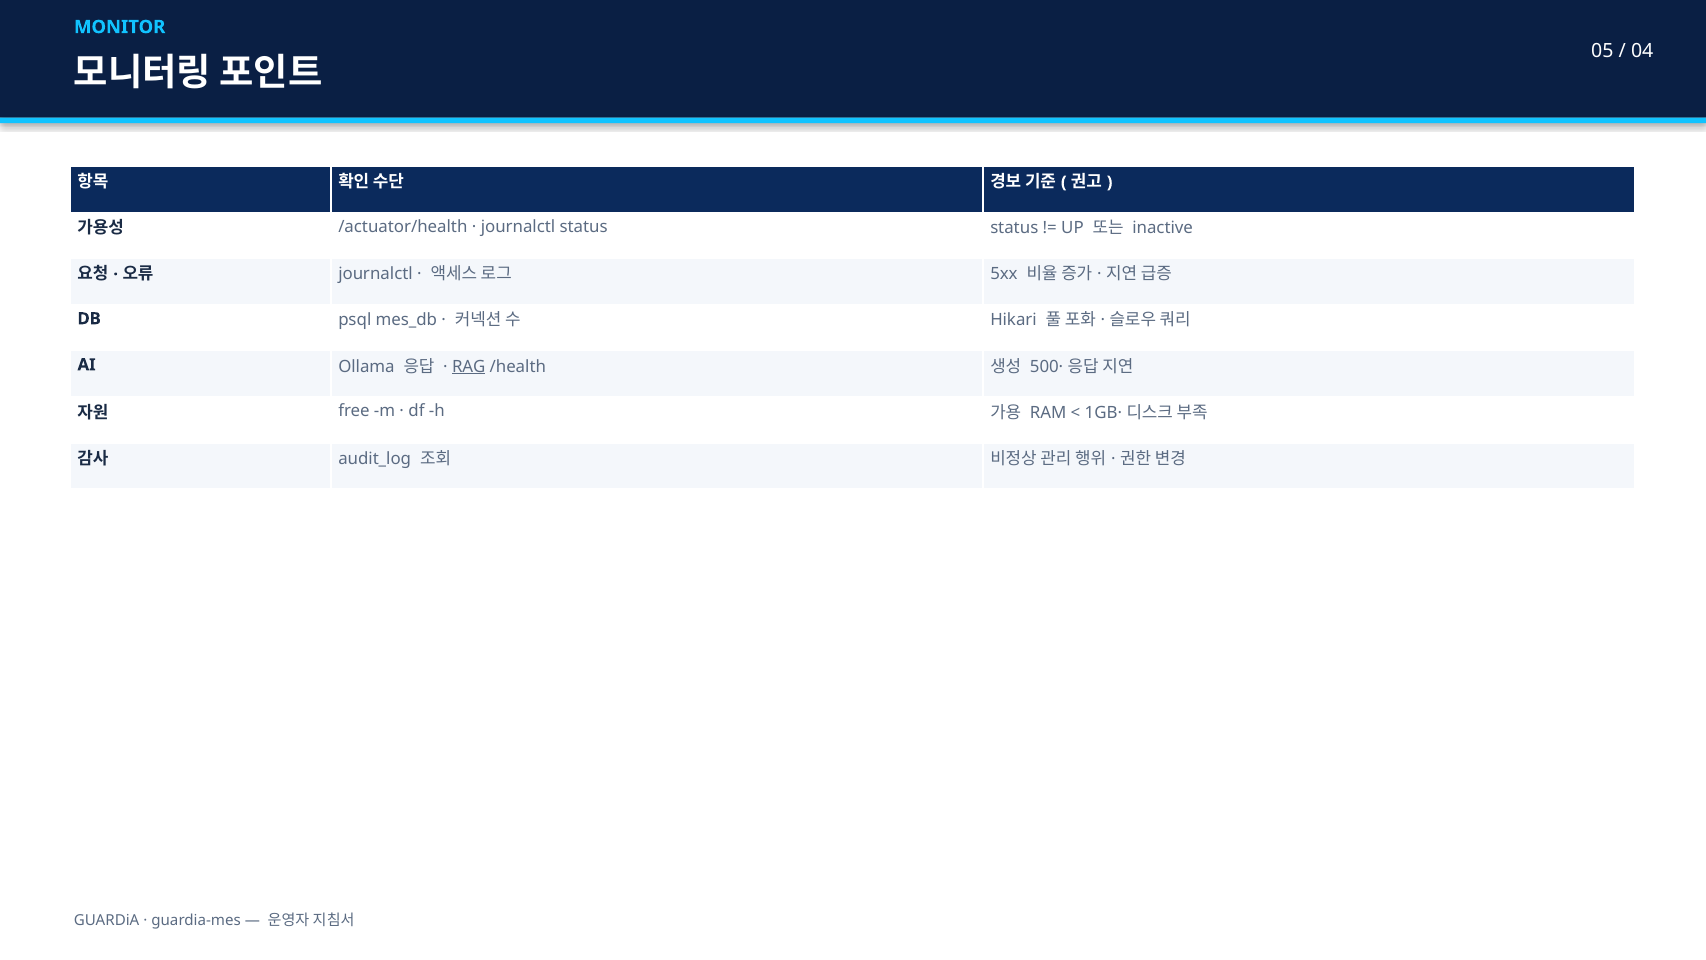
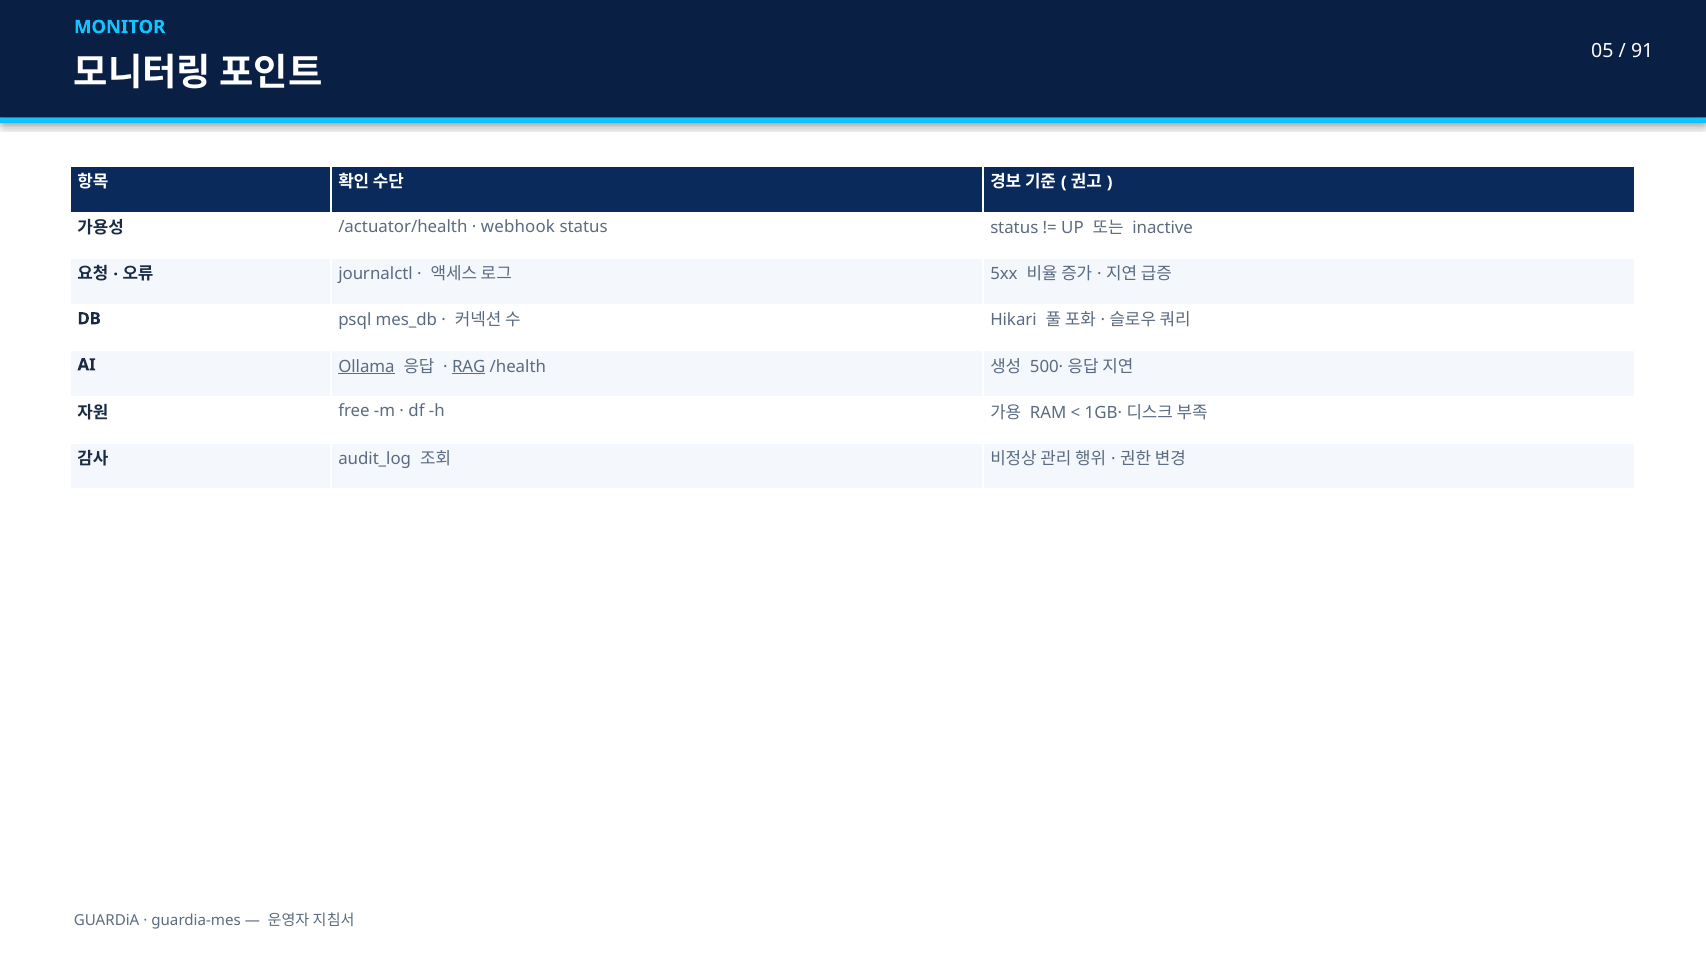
04: 04 -> 91
journalctl at (518, 227): journalctl -> webhook
Ollama underline: none -> present
